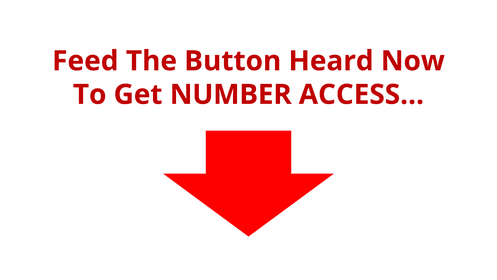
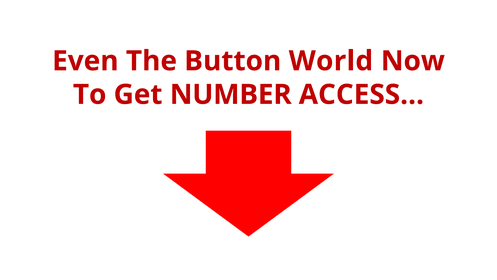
Feed: Feed -> Even
Heard: Heard -> World
